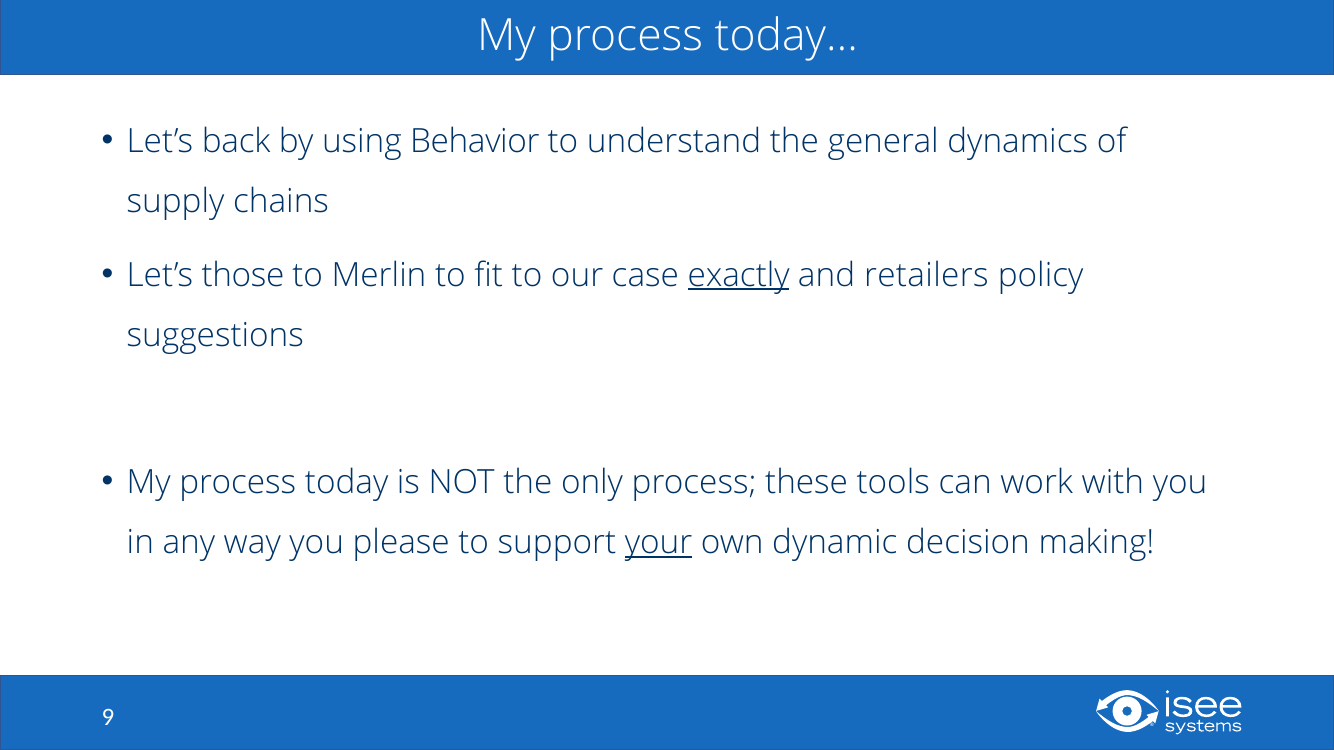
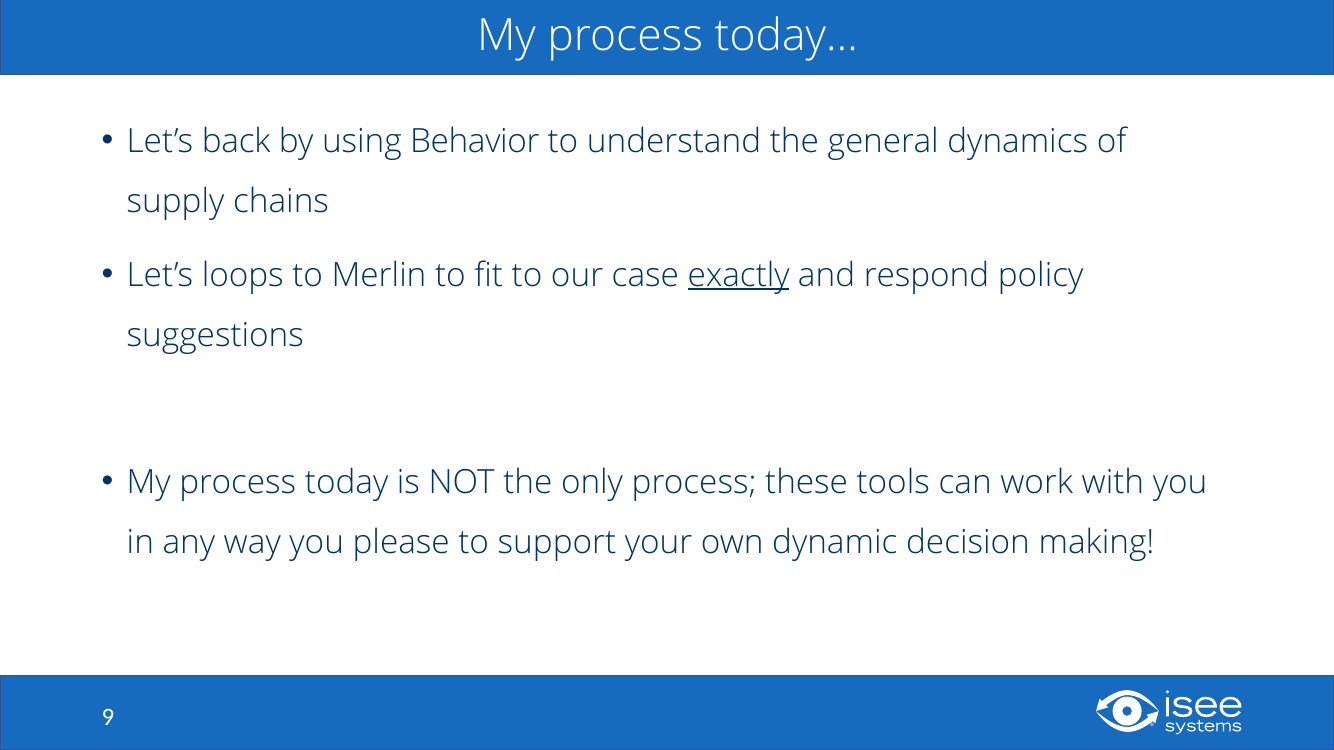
those: those -> loops
retailers: retailers -> respond
your underline: present -> none
